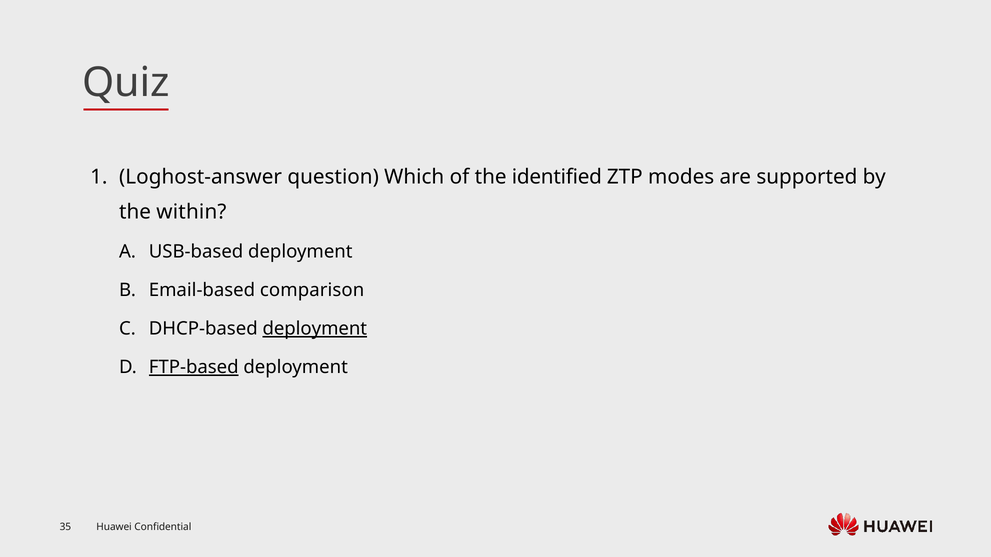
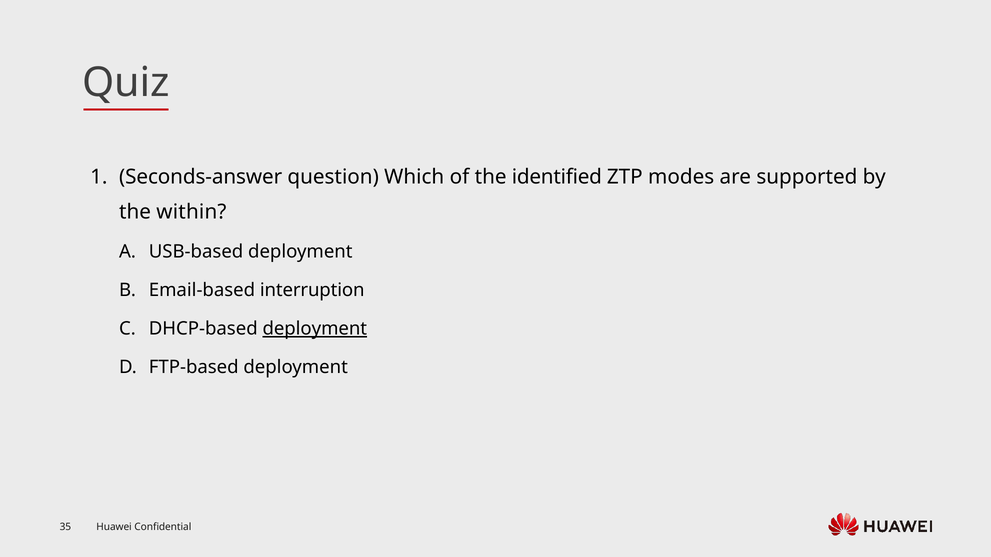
Loghost-answer: Loghost-answer -> Seconds-answer
comparison: comparison -> interruption
FTP-based underline: present -> none
